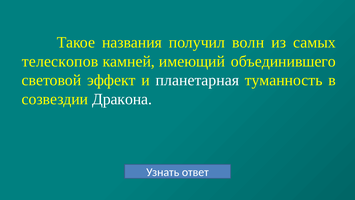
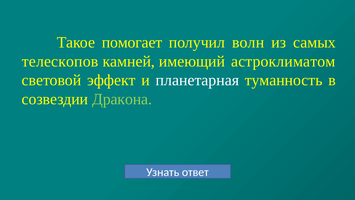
названия: названия -> помогает
объединившего: объединившего -> астроклиматом
Дракона colour: white -> light green
